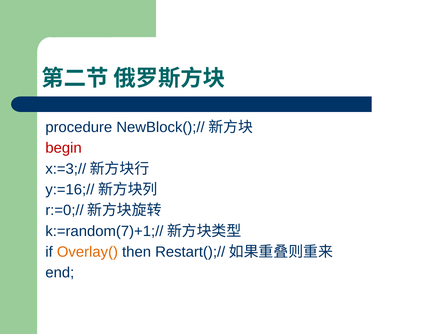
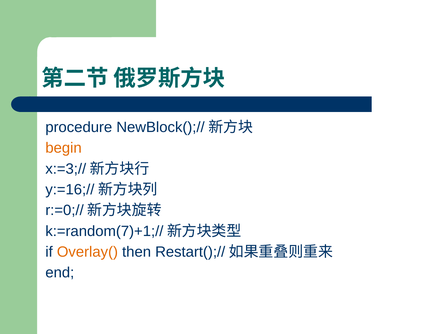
begin colour: red -> orange
